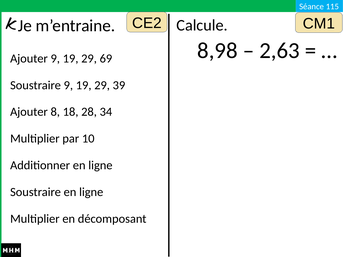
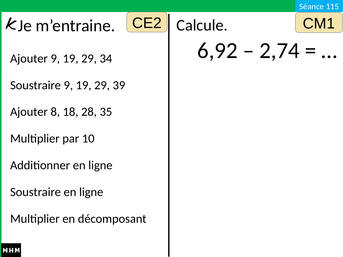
8,98: 8,98 -> 6,92
2,63: 2,63 -> 2,74
69: 69 -> 34
34: 34 -> 35
